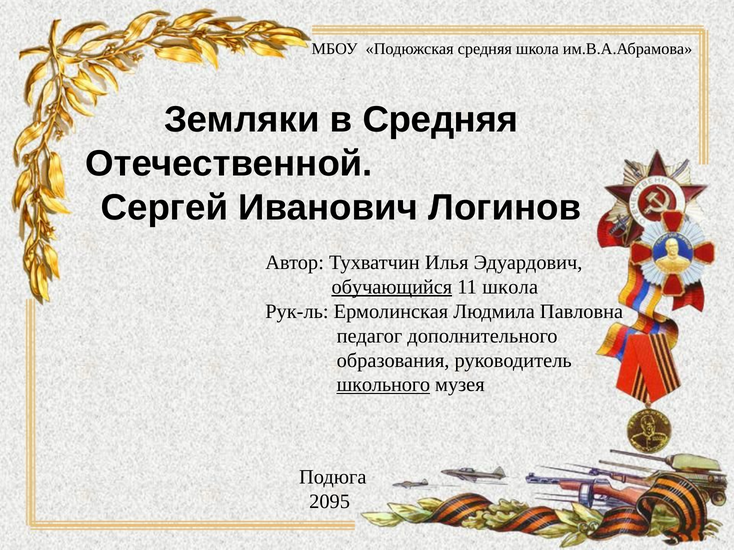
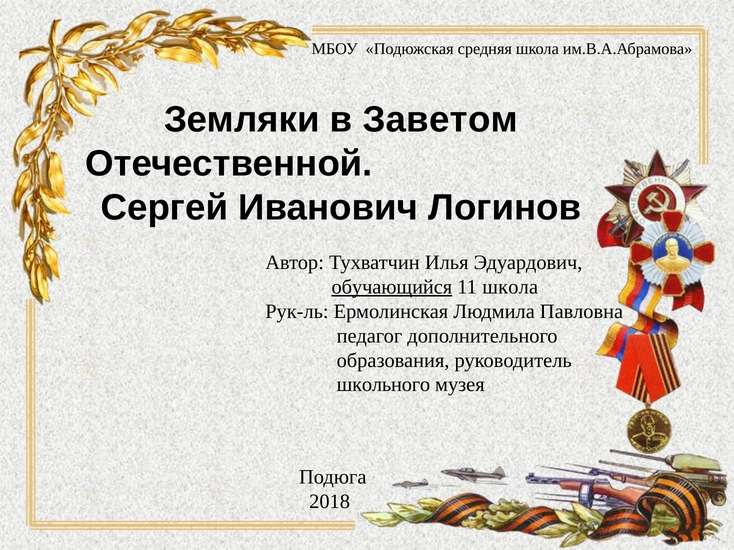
в Средняя: Средняя -> Заветом
школьного underline: present -> none
2095: 2095 -> 2018
